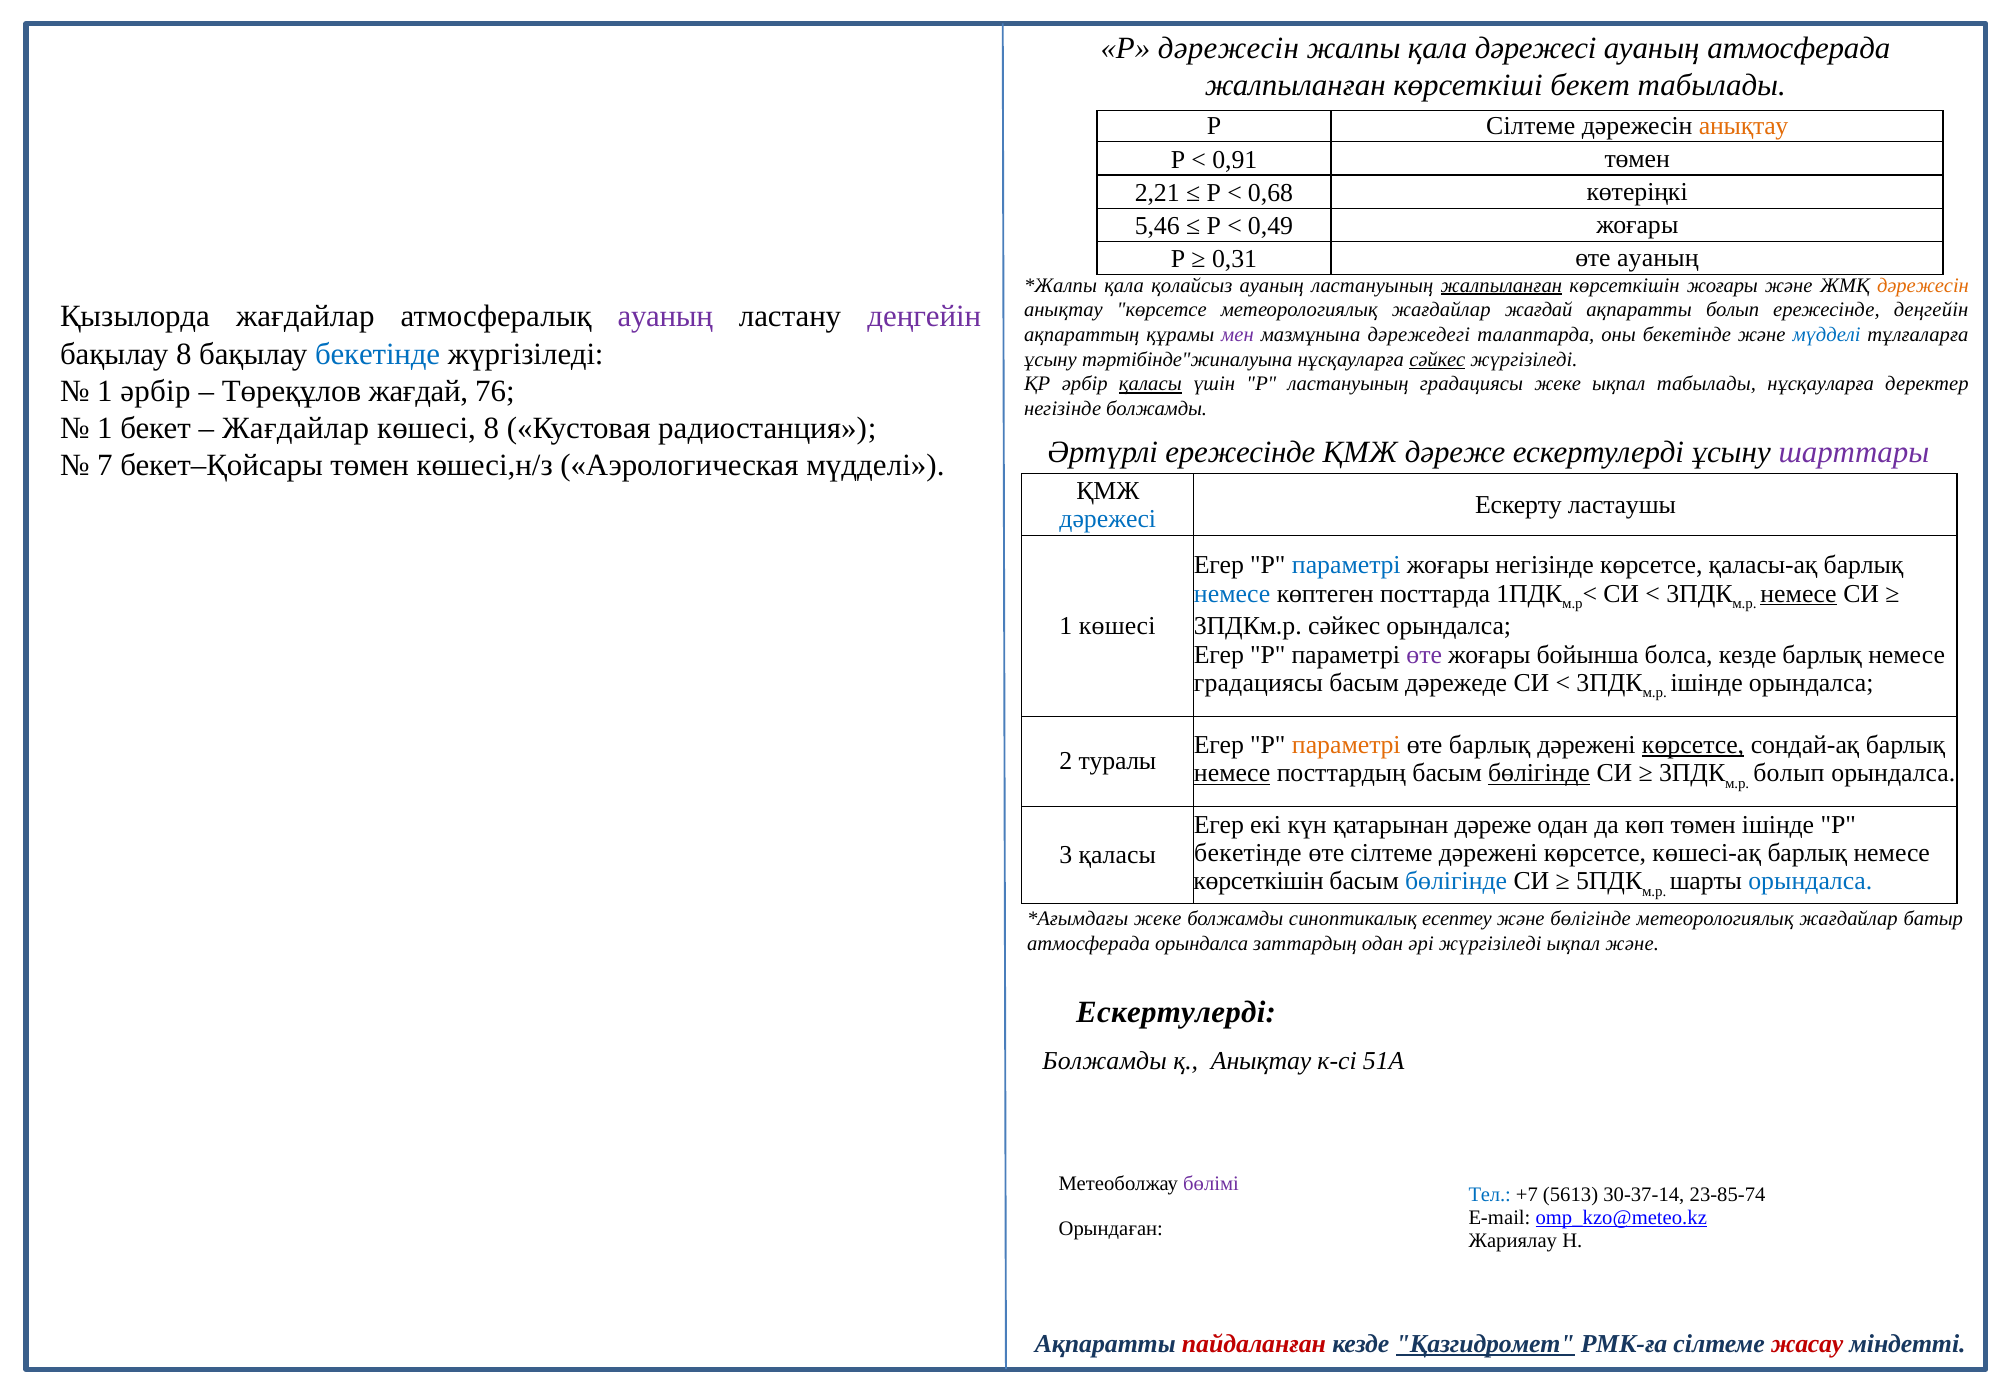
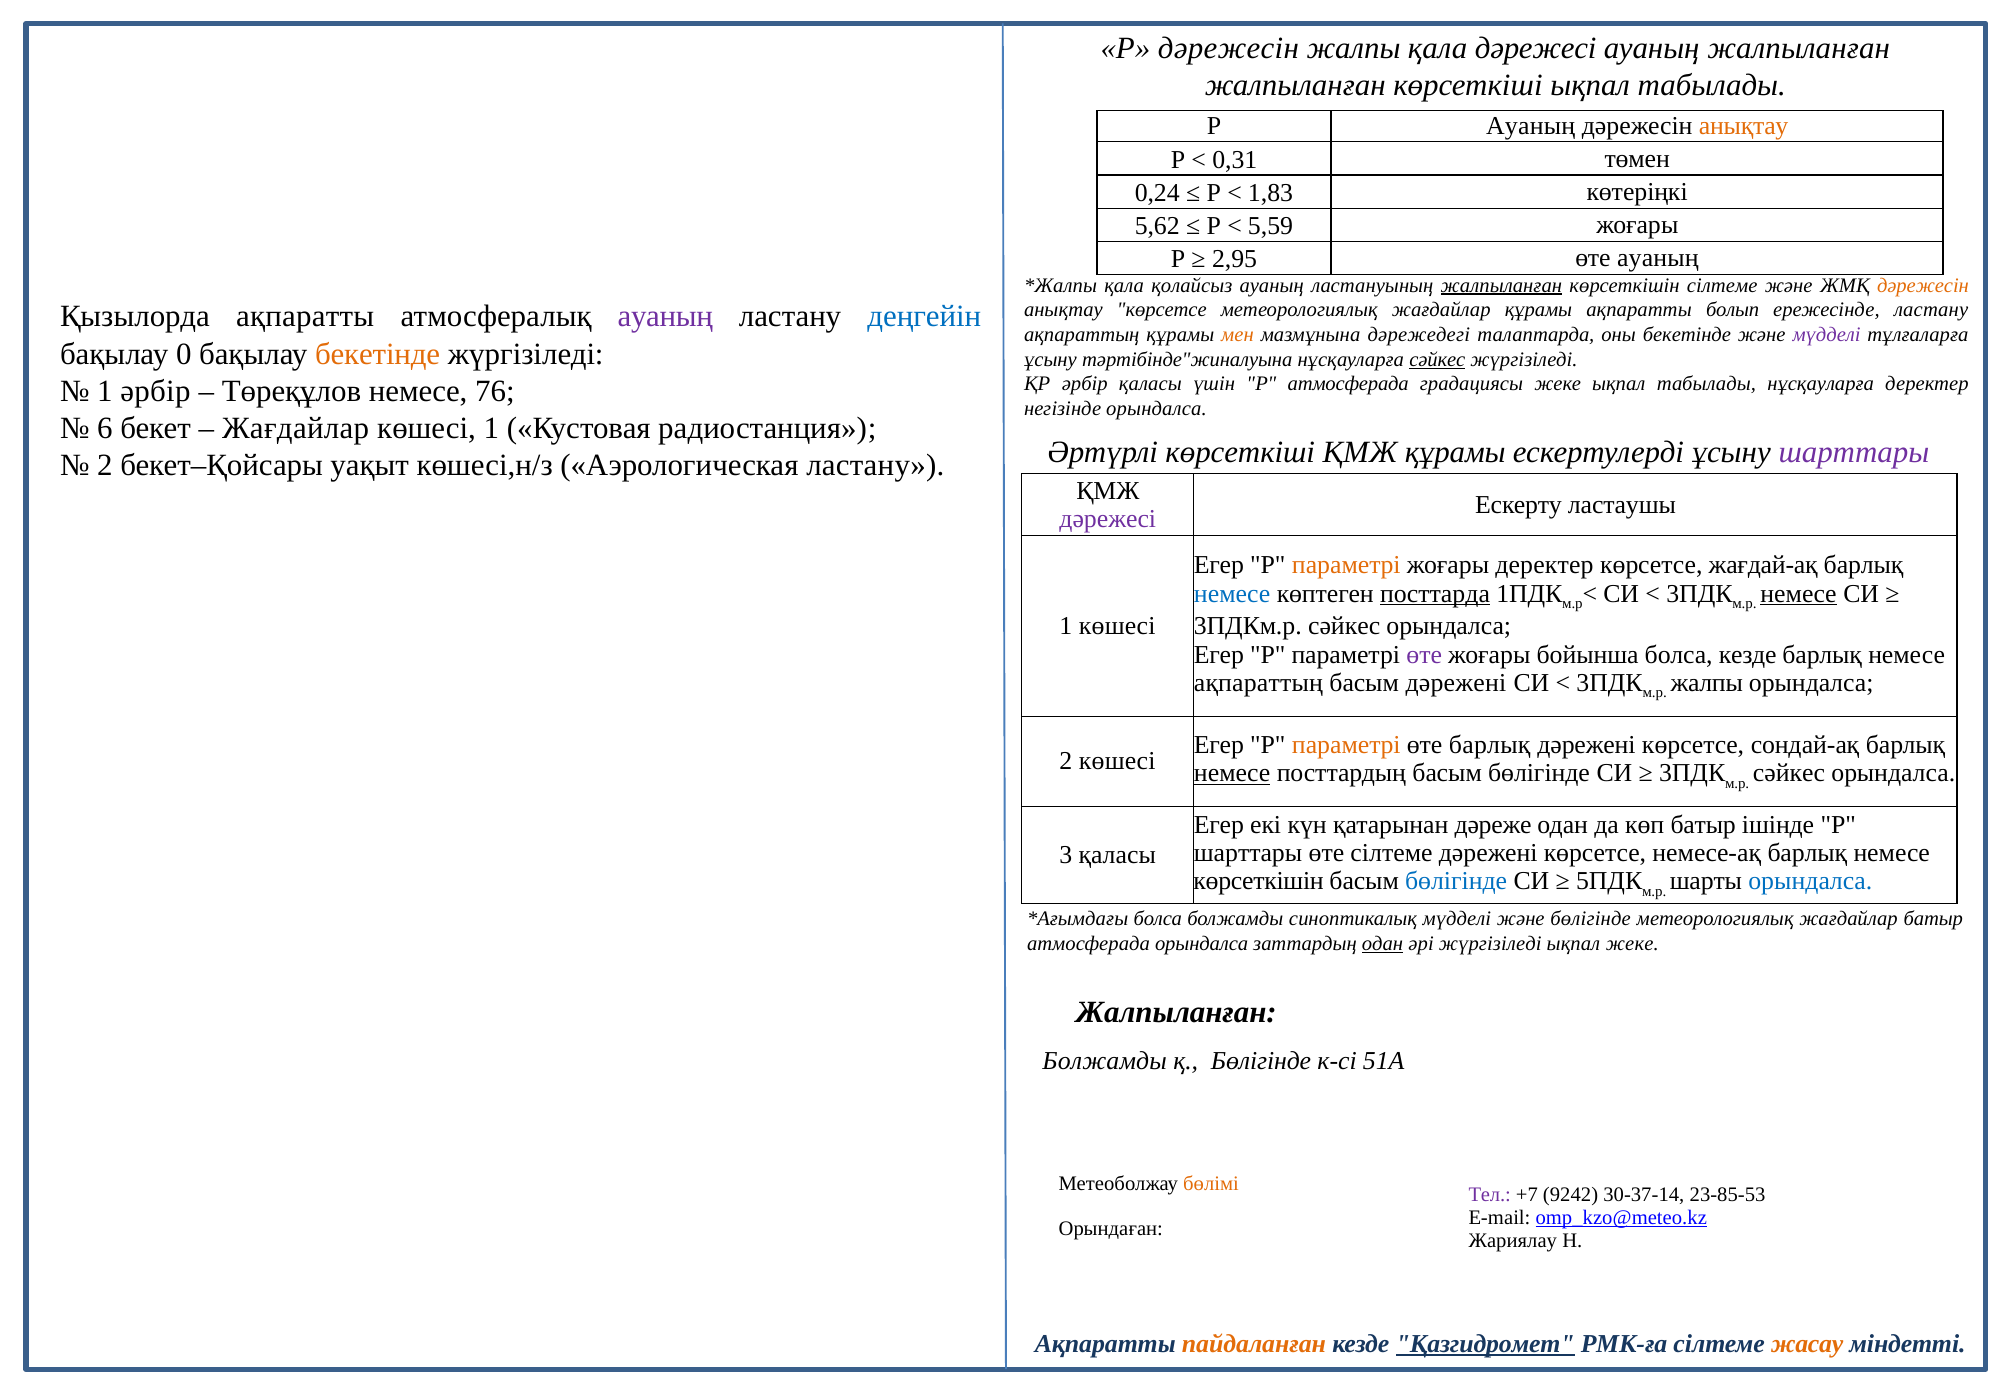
ауаның атмосферада: атмосферада -> жалпыланған
көрсеткіші бекет: бекет -> ықпал
Р Сілтеме: Сілтеме -> Ауаның
0,91: 0,91 -> 0,31
2,21: 2,21 -> 0,24
0,68: 0,68 -> 1,83
5,46: 5,46 -> 5,62
0,49: 0,49 -> 5,59
0,31: 0,31 -> 2,95
көрсеткішін жоғары: жоғары -> сілтеме
жағдайлар жағдай: жағдай -> құрамы
ережесінде деңгейін: деңгейін -> ластану
Қызылорда жағдайлар: жағдайлар -> ақпаратты
деңгейін at (924, 317) colour: purple -> blue
мен colour: purple -> orange
мүдделі at (1827, 335) colour: blue -> purple
бақылау 8: 8 -> 0
бекетінде at (378, 354) colour: blue -> orange
қаласы at (1150, 384) underline: present -> none
Р ластануының: ластануының -> атмосферада
Төреқұлов жағдай: жағдай -> немесе
негізінде болжамды: болжамды -> орындалса
1 at (105, 428): 1 -> 6
көшесі 8: 8 -> 1
Әртүрлі ережесінде: ережесінде -> көрсеткіші
ҚМЖ дәреже: дәреже -> құрамы
7 at (105, 465): 7 -> 2
бекет–Қойсары төмен: төмен -> уақыт
Аэрологическая мүдделі: мүдделі -> ластану
дәрежесі at (1108, 519) colour: blue -> purple
параметрі at (1346, 565) colour: blue -> orange
жоғары негізінде: негізінде -> деректер
қаласы-ақ: қаласы-ақ -> жағдай-ақ
посттарда underline: none -> present
градациясы at (1258, 683): градациясы -> ақпараттың
басым дәрежеде: дәрежеде -> дәрежені
ішінде at (1707, 683): ішінде -> жалпы
көрсетсе at (1693, 745) underline: present -> none
2 туралы: туралы -> көшесі
бөлігінде at (1539, 773) underline: present -> none
болып at (1789, 773): болып -> сәйкес
көп төмен: төмен -> батыр
бекетінде at (1248, 853): бекетінде -> шарттары
көшесі-ақ: көшесі-ақ -> немесе-ақ
жеке at (1158, 919): жеке -> болса
синоптикалық есептеу: есептеу -> мүдделі
одан at (1383, 943) underline: none -> present
ықпал және: және -> жеке
Ескертулерді at (1176, 1012): Ескертулерді -> Жалпыланған
қ Анықтау: Анықтау -> Бөлігінде
бөлімі colour: purple -> orange
Тел colour: blue -> purple
5613: 5613 -> 9242
23-85-74: 23-85-74 -> 23-85-53
пайдаланған colour: red -> orange
жасау colour: red -> orange
